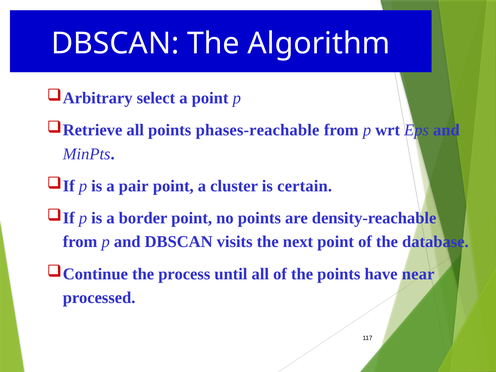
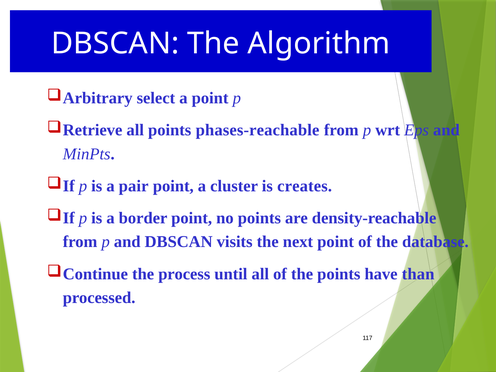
certain: certain -> creates
near: near -> than
